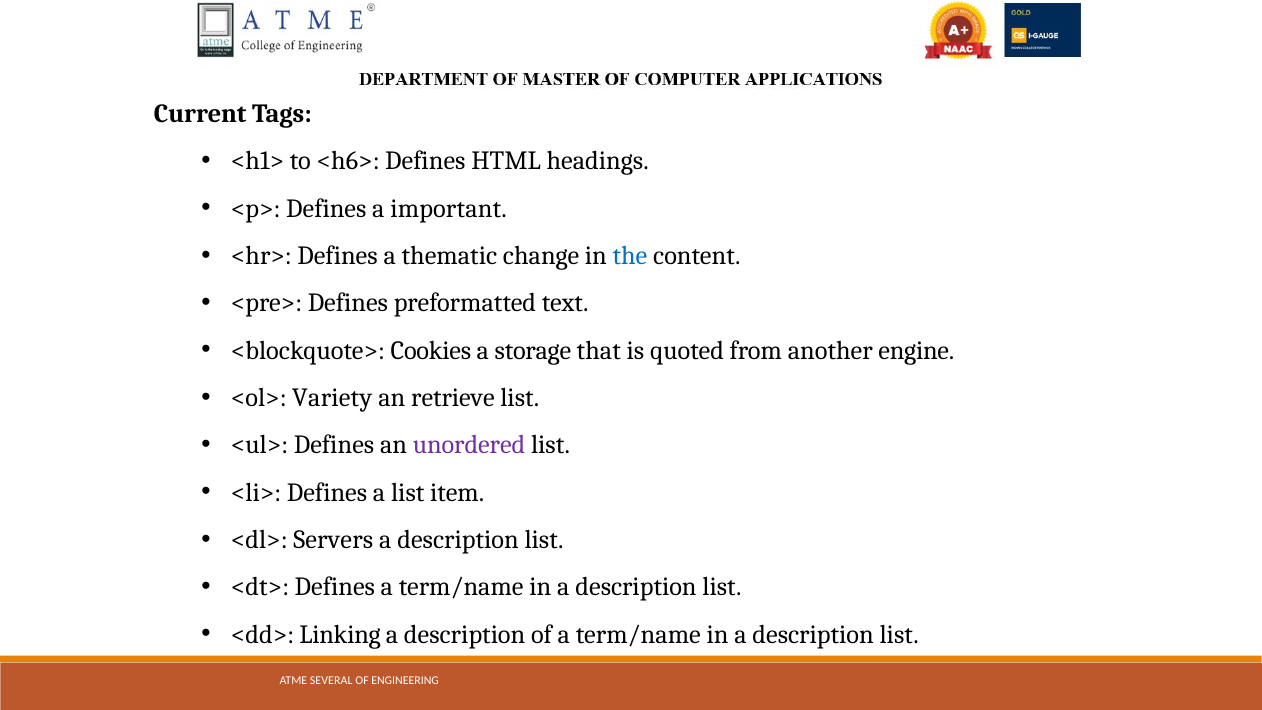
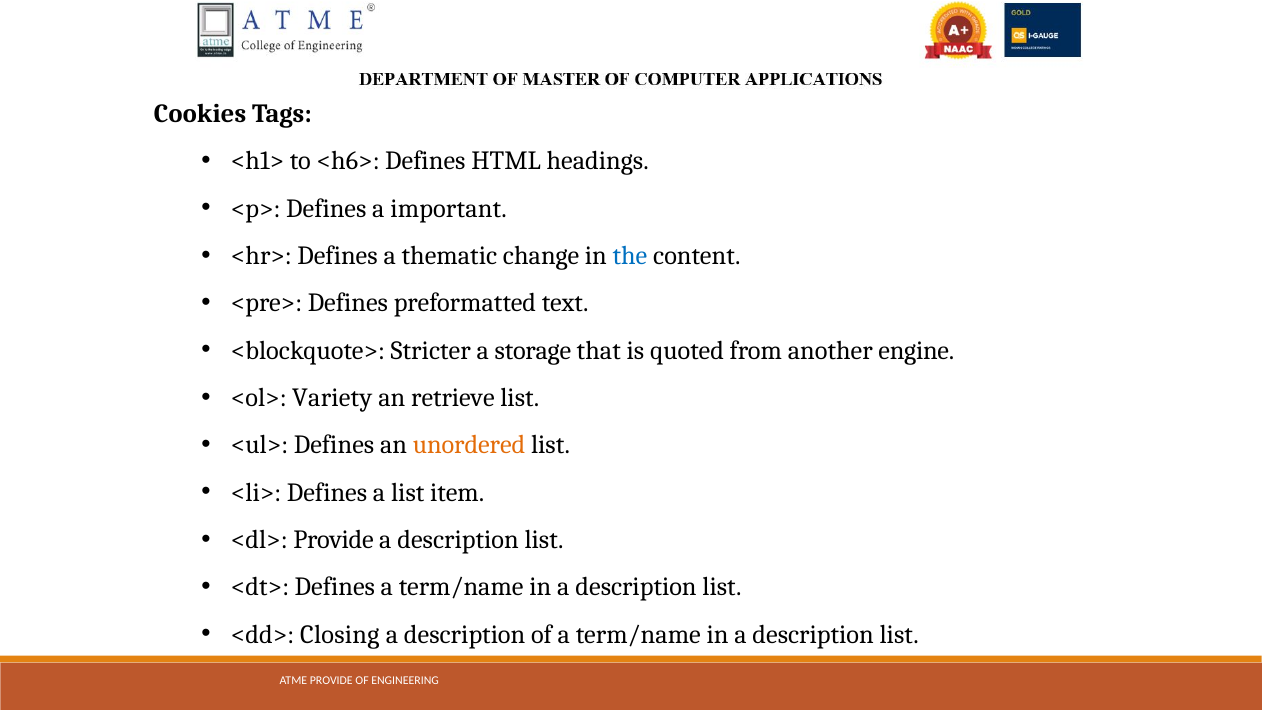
Current: Current -> Cookies
Cookies: Cookies -> Stricter
unordered colour: purple -> orange
<dl> Servers: Servers -> Provide
Linking: Linking -> Closing
ATME SEVERAL: SEVERAL -> PROVIDE
